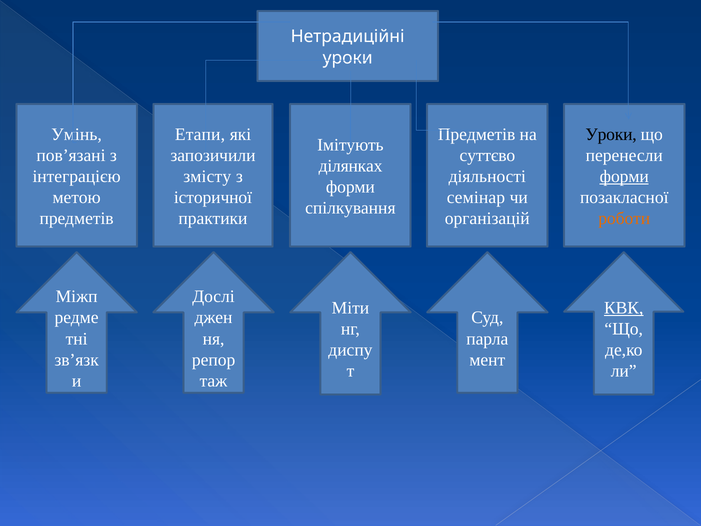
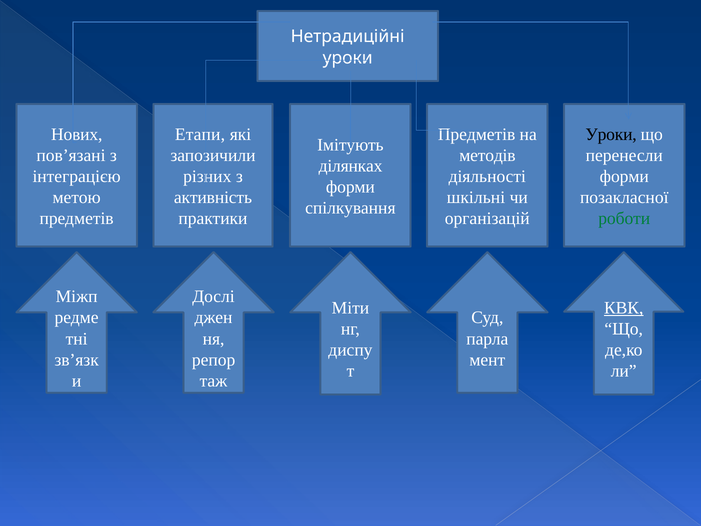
Умінь: Умінь -> Нових
суттєво: суттєво -> методів
змісту: змісту -> різних
форми at (624, 176) underline: present -> none
історичної: історичної -> активність
семінар: семінар -> шкільні
роботи colour: orange -> green
